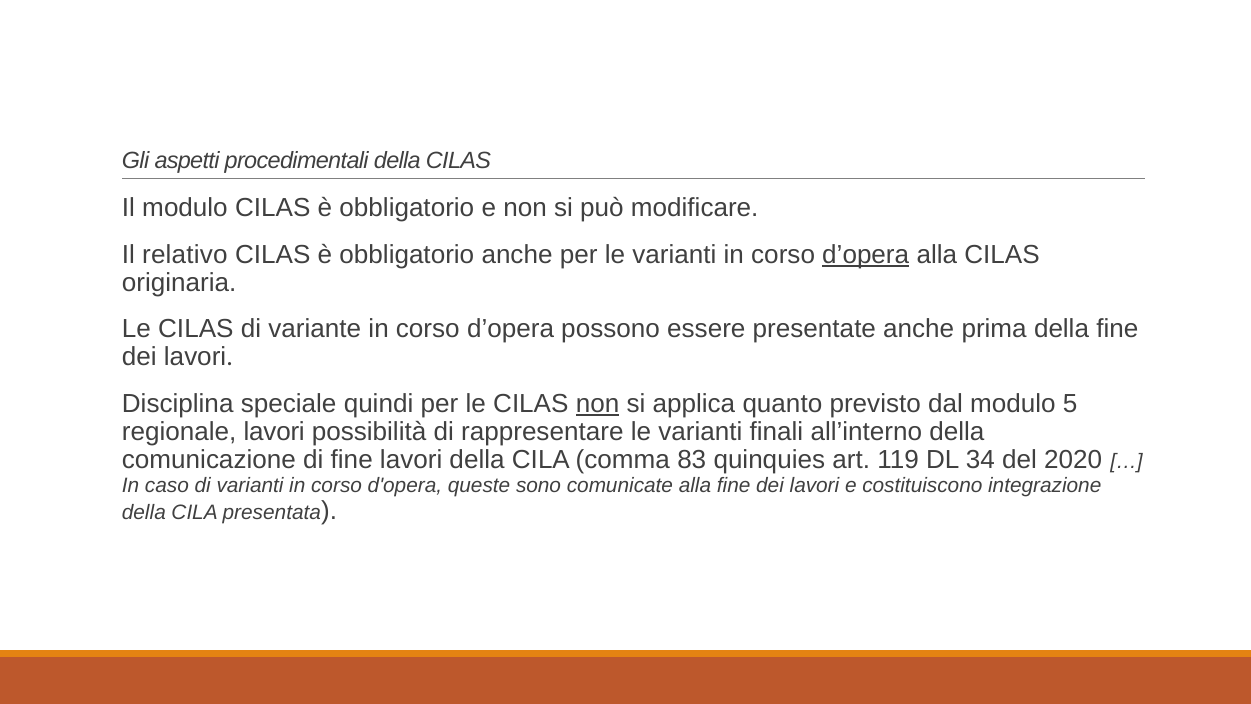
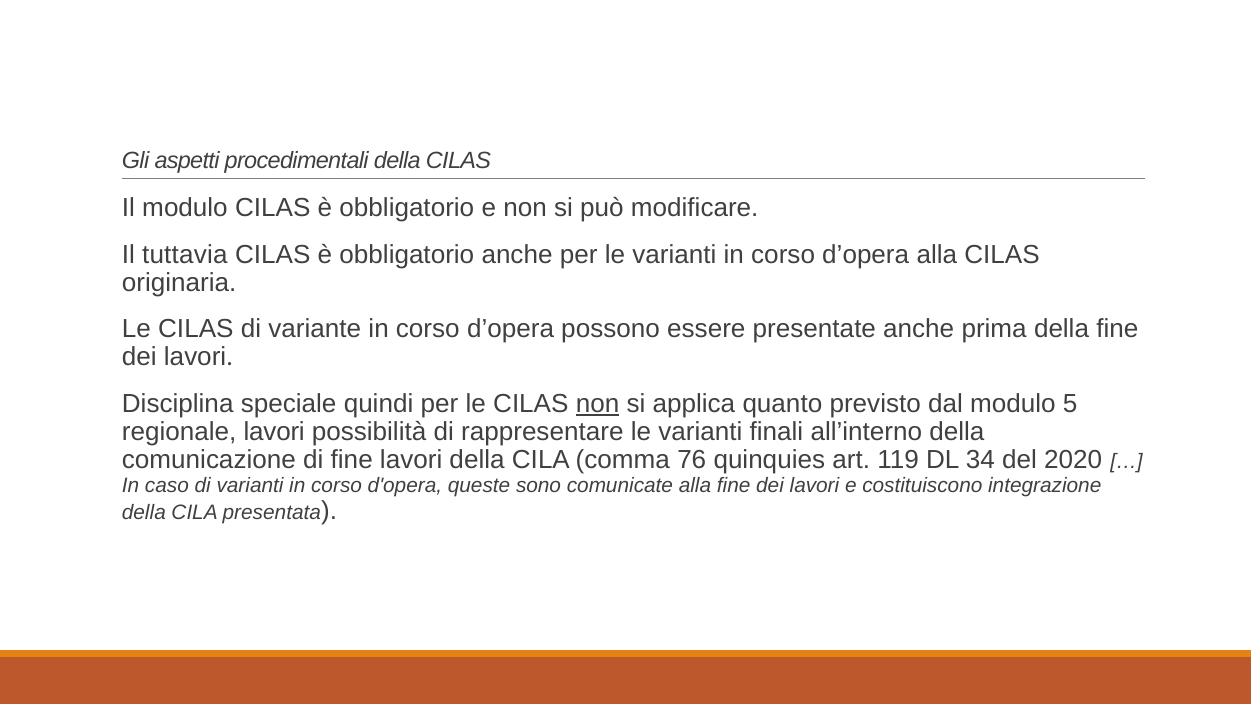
relativo: relativo -> tuttavia
d’opera at (866, 254) underline: present -> none
83: 83 -> 76
